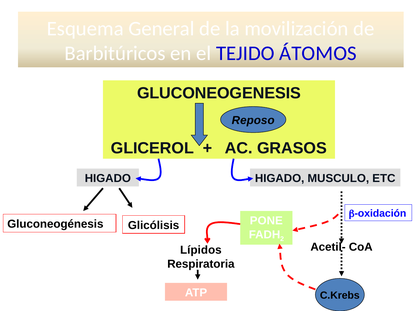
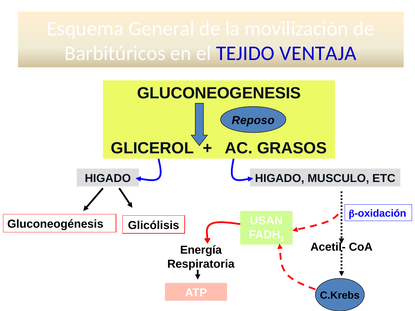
ÁTOMOS: ÁTOMOS -> VENTAJA
PONE: PONE -> USAN
Lípidos: Lípidos -> Energía
